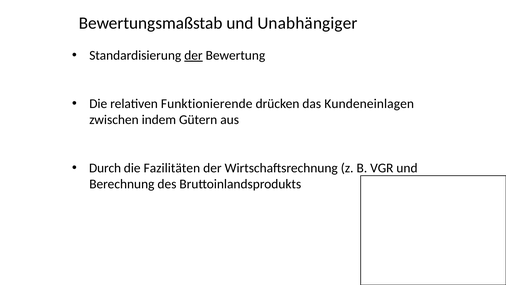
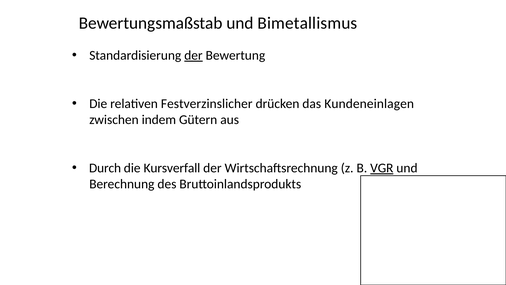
Unabhängiger: Unabhängiger -> Bimetallismus
Funktionierende: Funktionierende -> Festverzinslicher
Fazilitäten: Fazilitäten -> Kursverfall
VGR underline: none -> present
